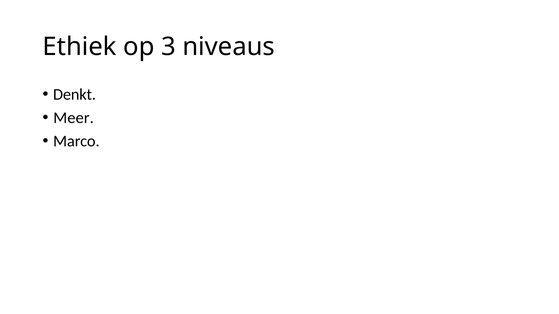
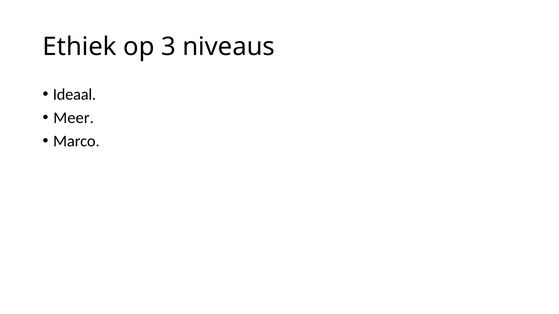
Denkt: Denkt -> Ideaal
